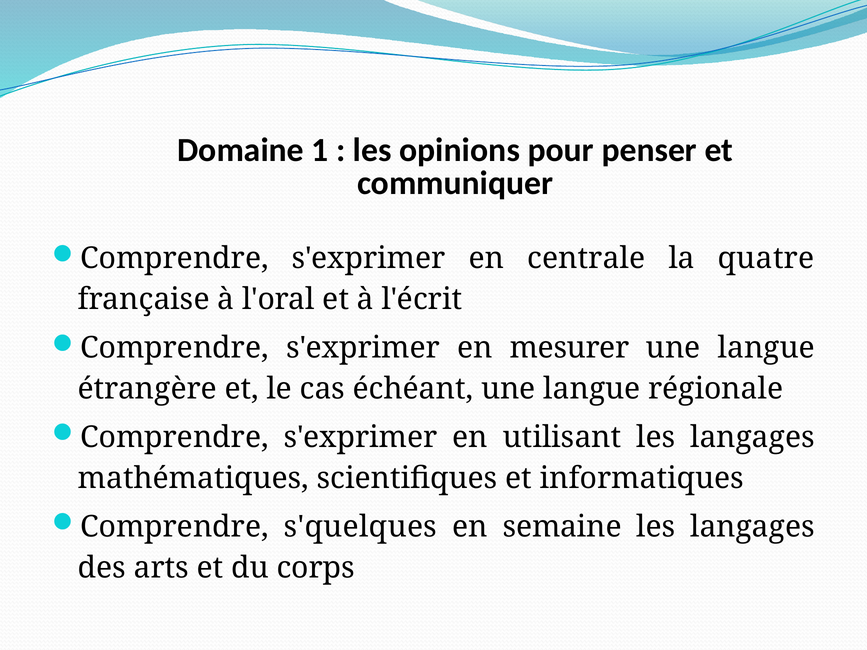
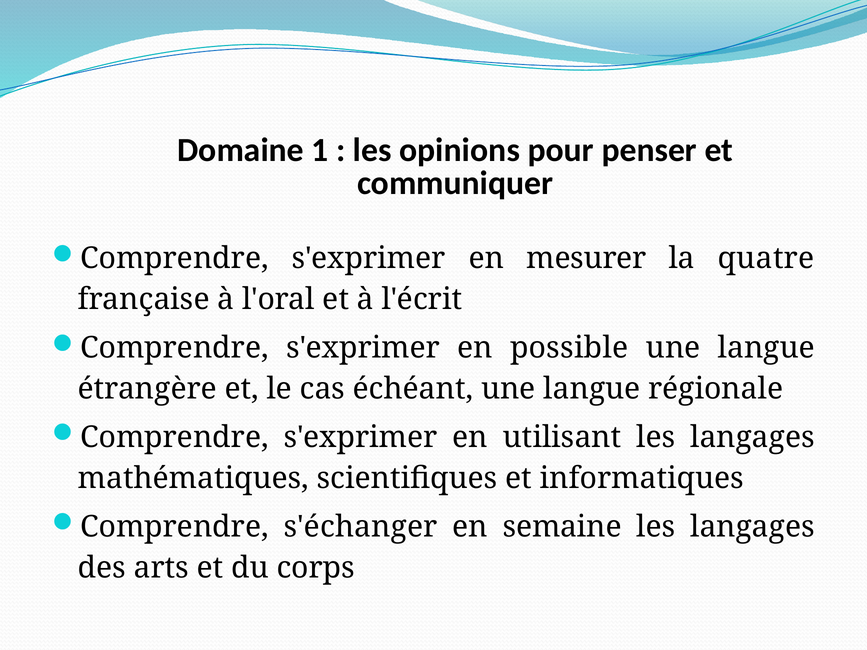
centrale: centrale -> mesurer
mesurer: mesurer -> possible
s'quelques: s'quelques -> s'échanger
